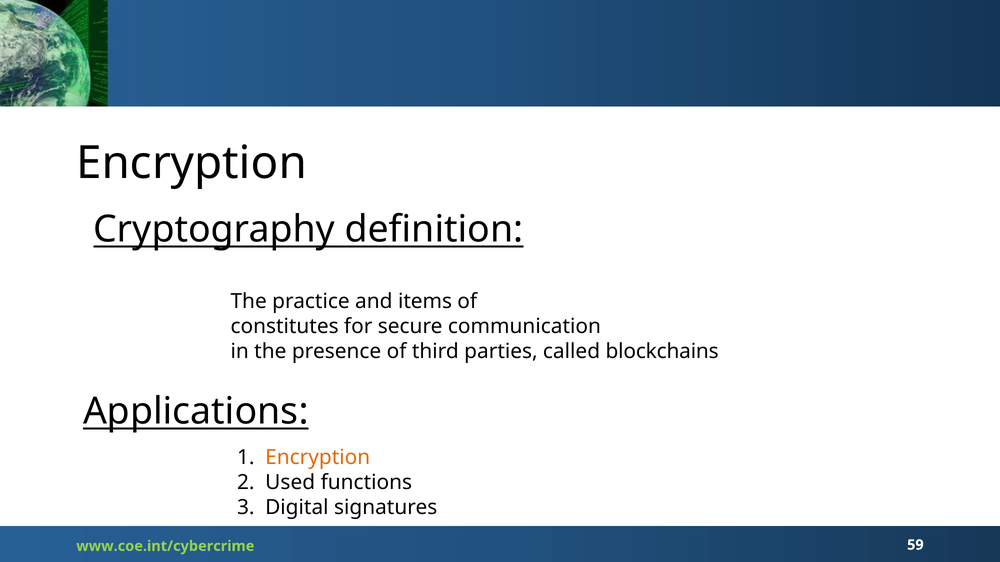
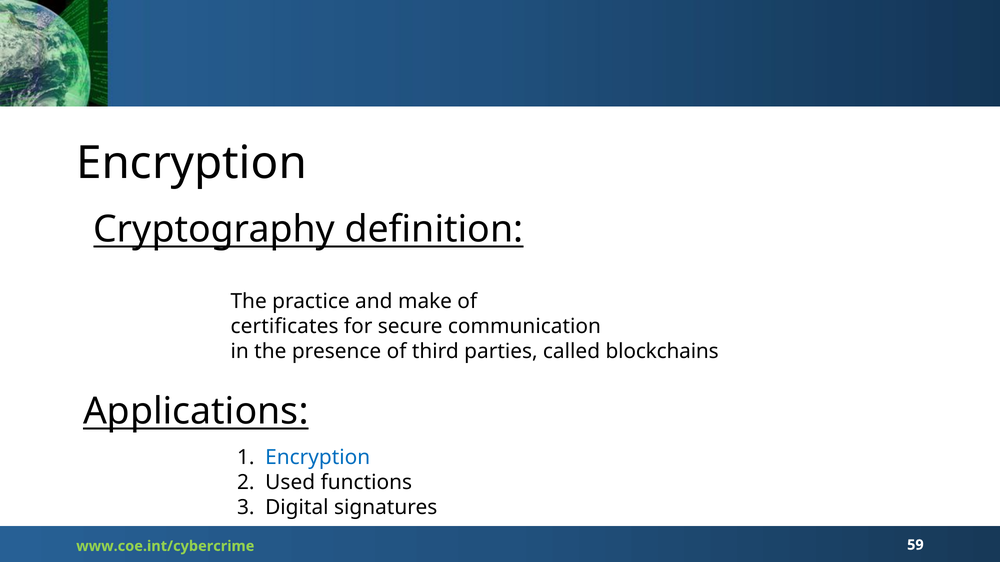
items: items -> make
constitutes: constitutes -> certificates
Encryption at (318, 458) colour: orange -> blue
